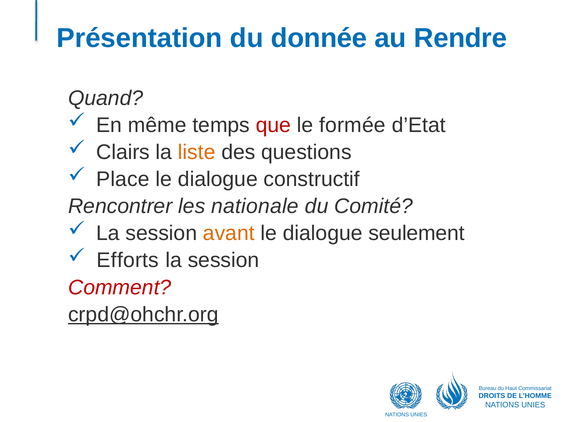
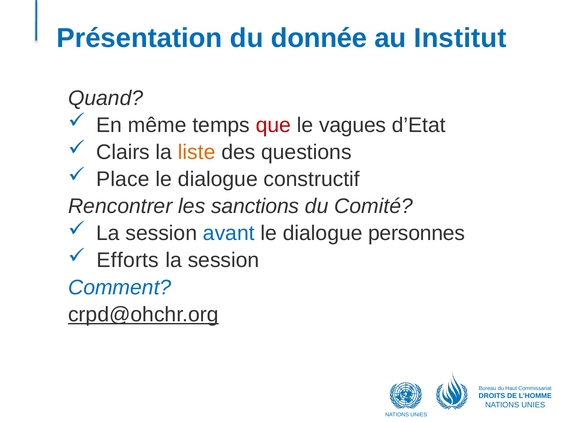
Rendre: Rendre -> Institut
formée: formée -> vagues
nationale: nationale -> sanctions
avant colour: orange -> blue
seulement: seulement -> personnes
Comment colour: red -> blue
